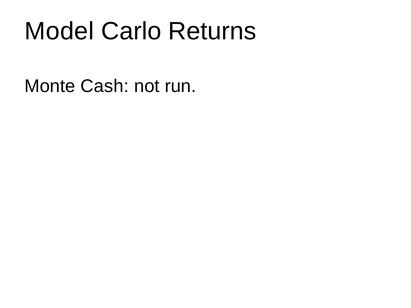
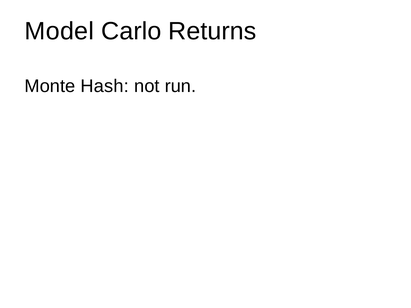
Cash: Cash -> Hash
